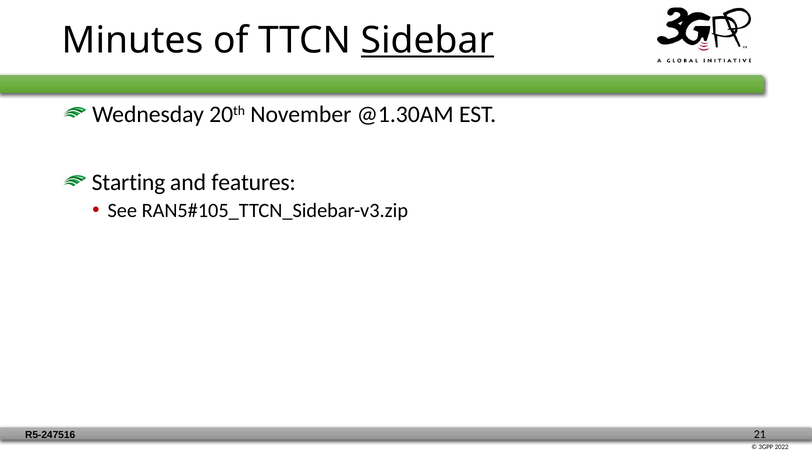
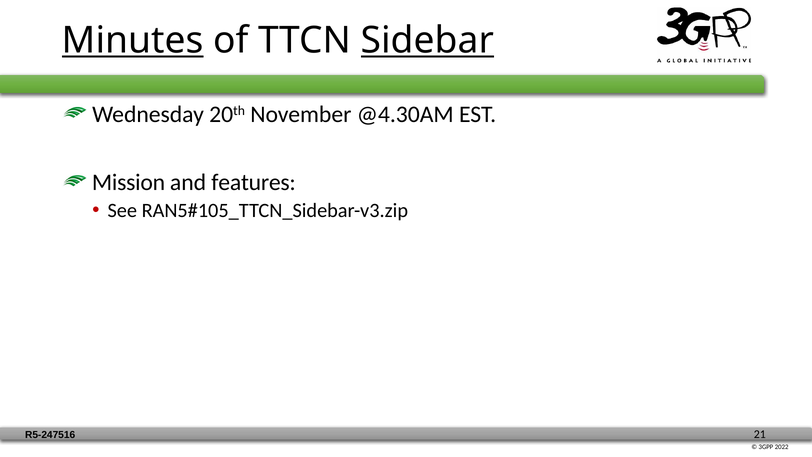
Minutes underline: none -> present
@1.30AM: @1.30AM -> @4.30AM
Starting: Starting -> Mission
